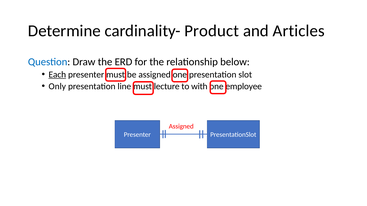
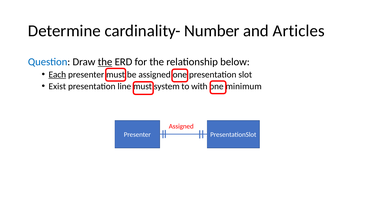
Product: Product -> Number
the at (105, 62) underline: none -> present
Only: Only -> Exist
lecture: lecture -> system
employee: employee -> minimum
